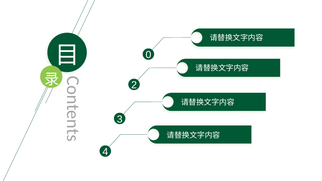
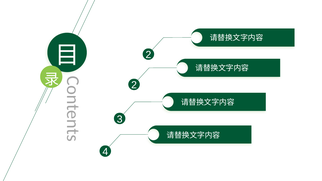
0 at (148, 55): 0 -> 2
